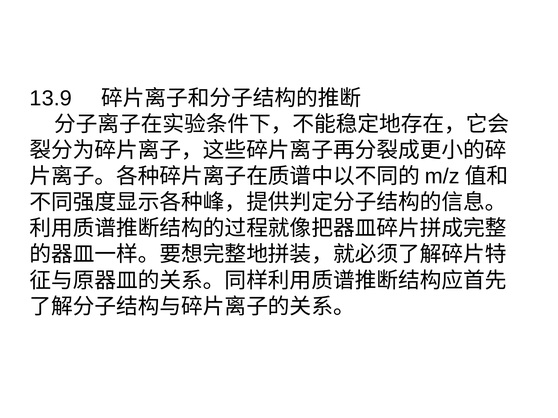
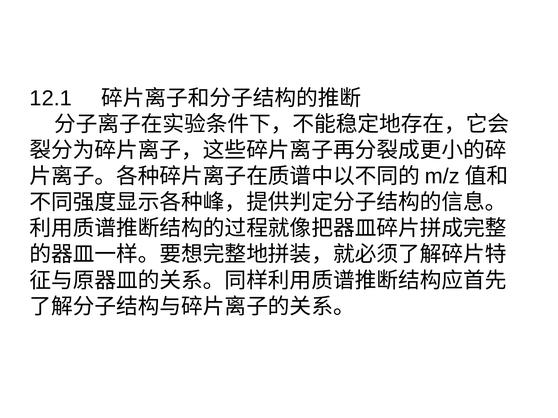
13.9: 13.9 -> 12.1
